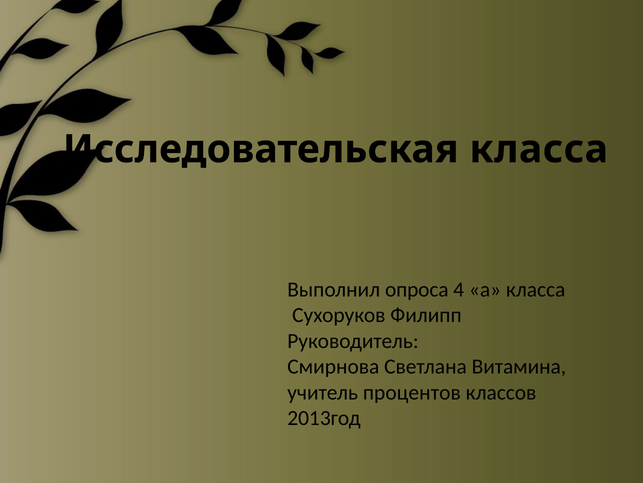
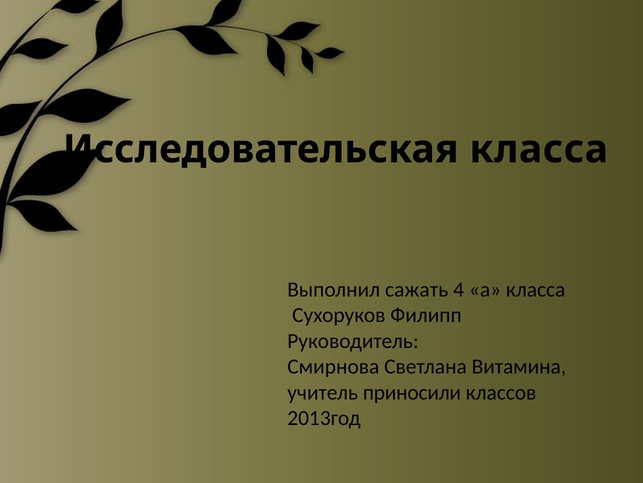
опроса: опроса -> сажать
процентов: процентов -> приносили
